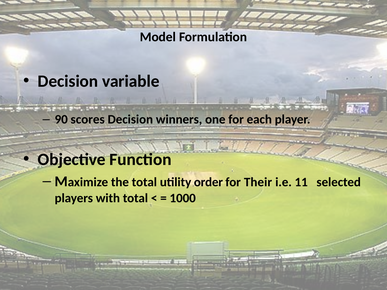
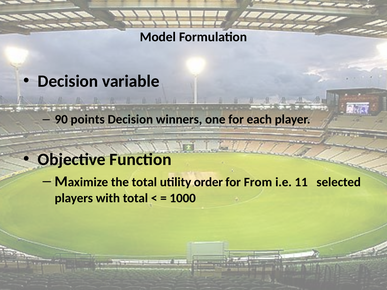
scores: scores -> points
Their: Their -> From
